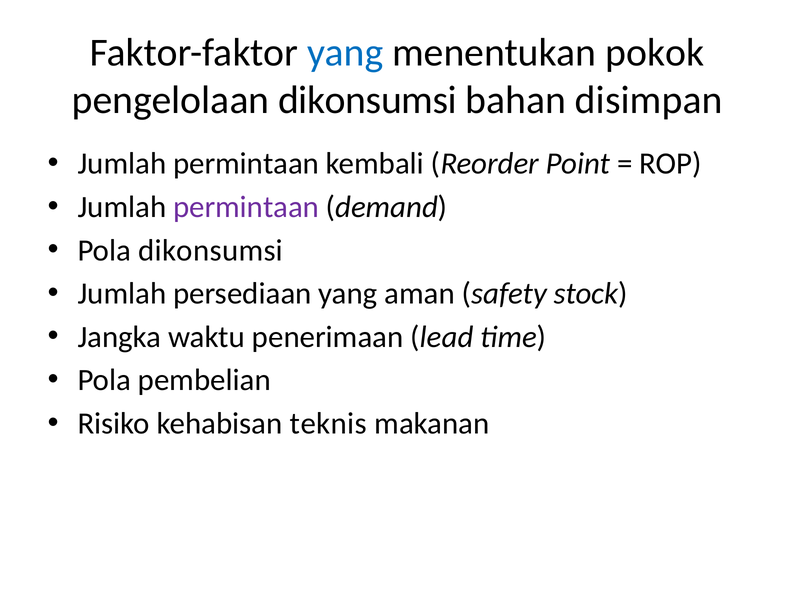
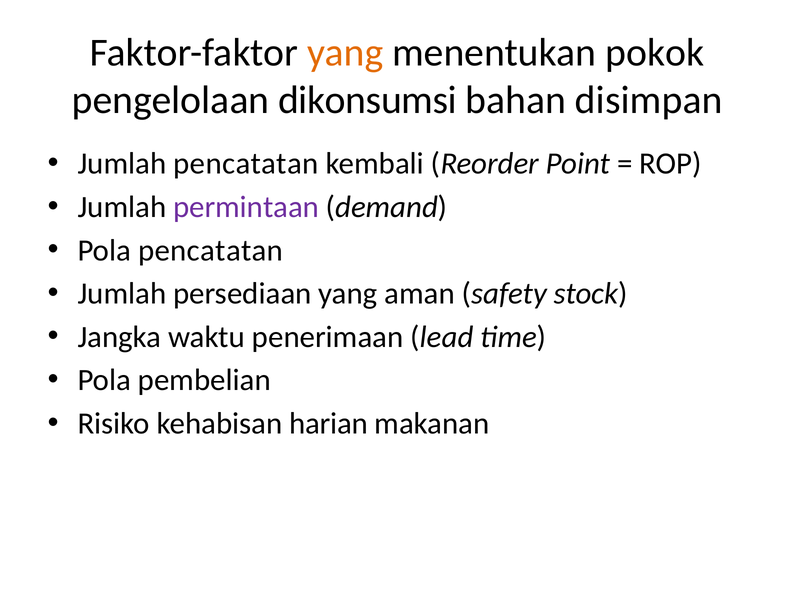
yang at (345, 52) colour: blue -> orange
permintaan at (246, 164): permintaan -> pencatatan
Pola dikonsumsi: dikonsumsi -> pencatatan
teknis: teknis -> harian
